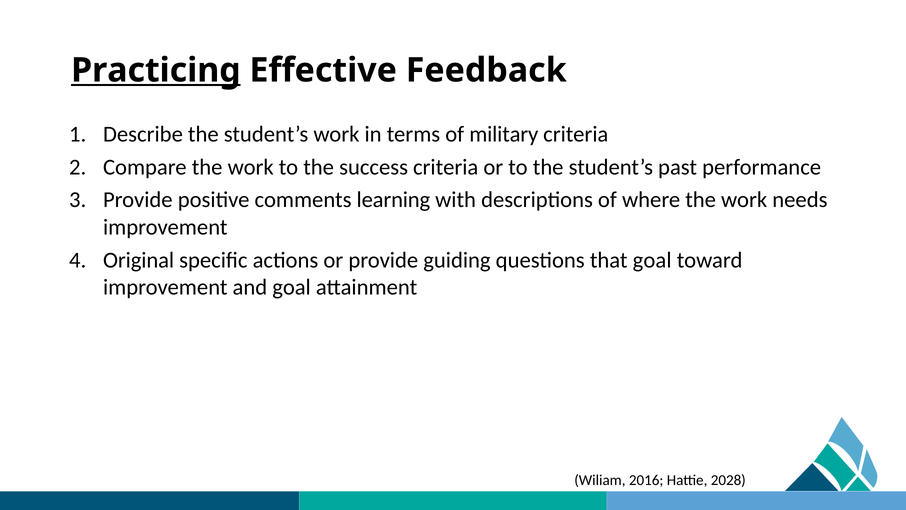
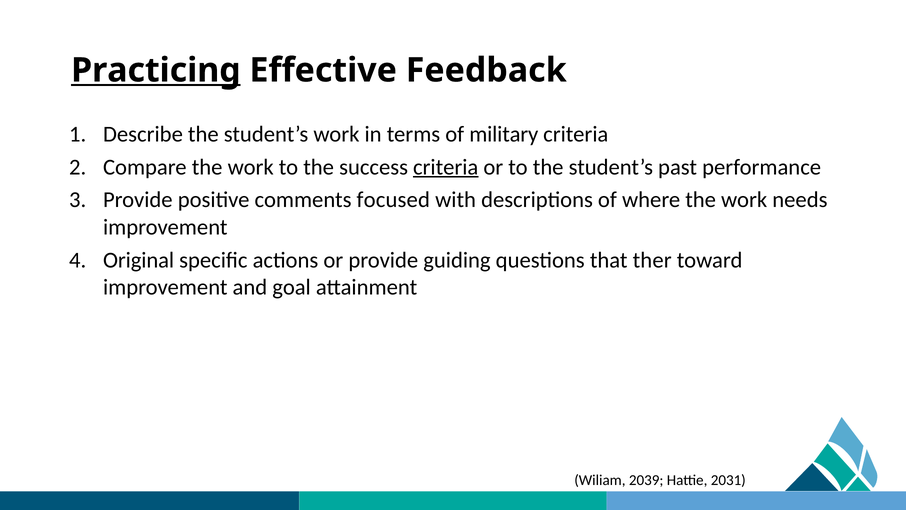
criteria at (446, 167) underline: none -> present
learning: learning -> focused
that goal: goal -> ther
2016: 2016 -> 2039
2028: 2028 -> 2031
